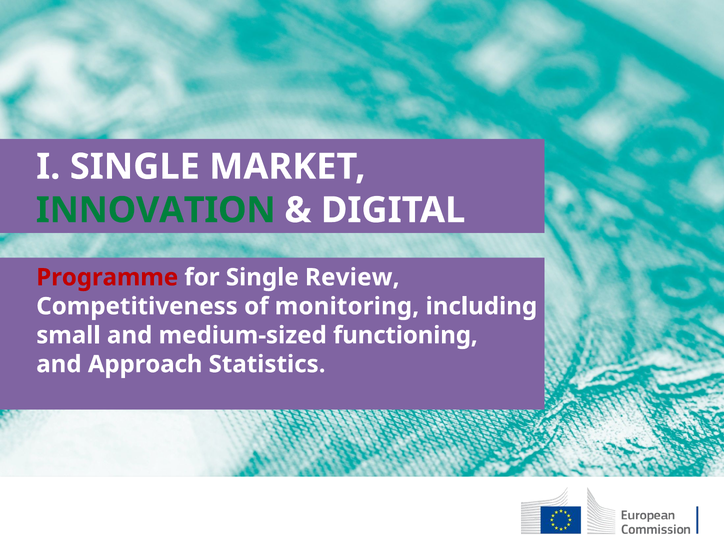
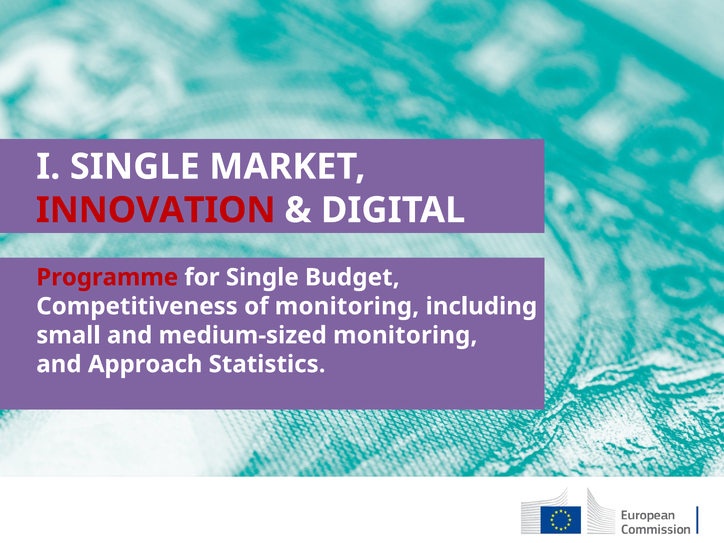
INNOVATION colour: green -> red
Review: Review -> Budget
medium-sized functioning: functioning -> monitoring
